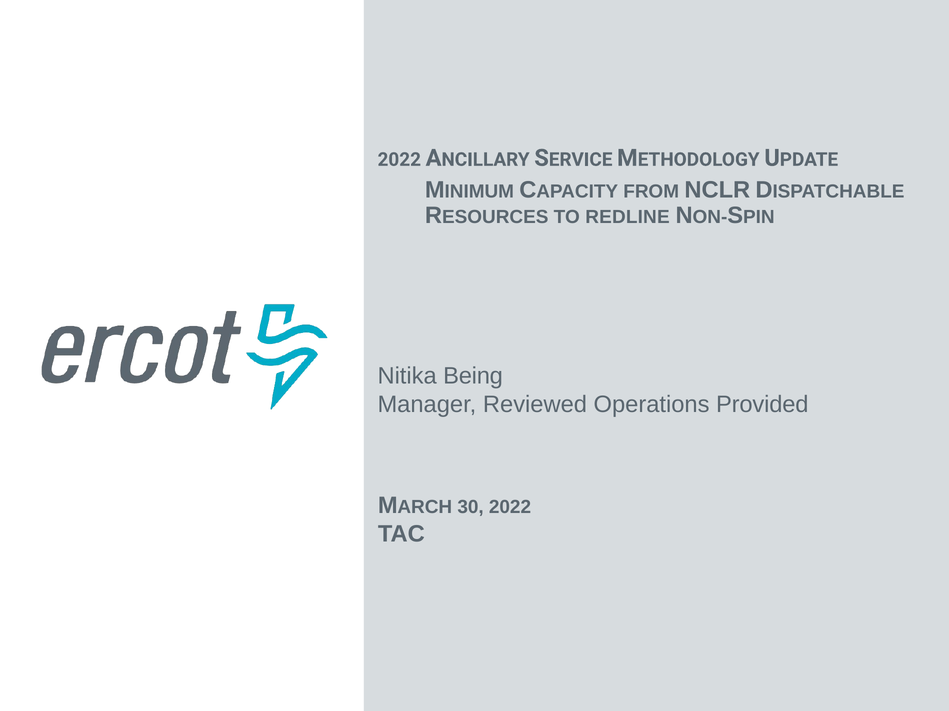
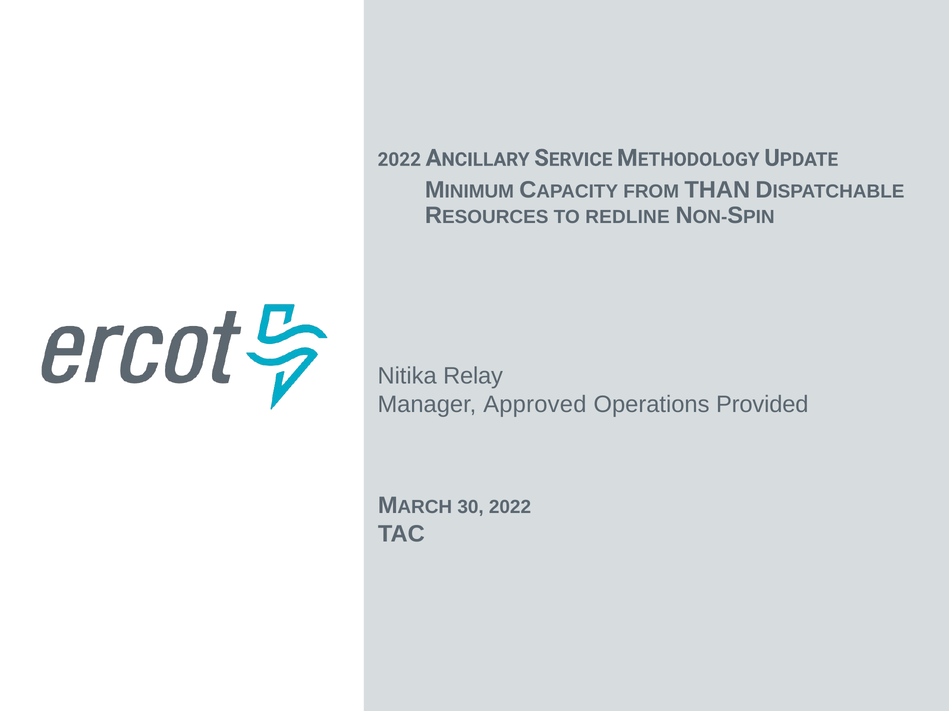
NCLR: NCLR -> THAN
Being: Being -> Relay
Reviewed: Reviewed -> Approved
